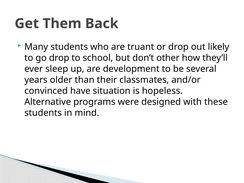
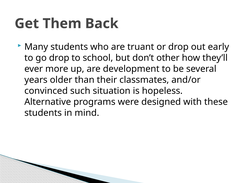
likely: likely -> early
sleep: sleep -> more
have: have -> such
